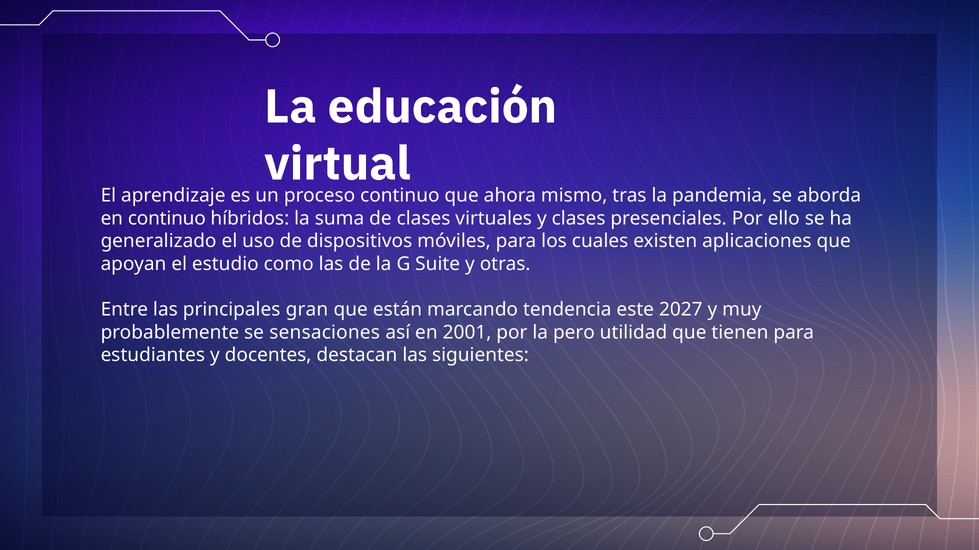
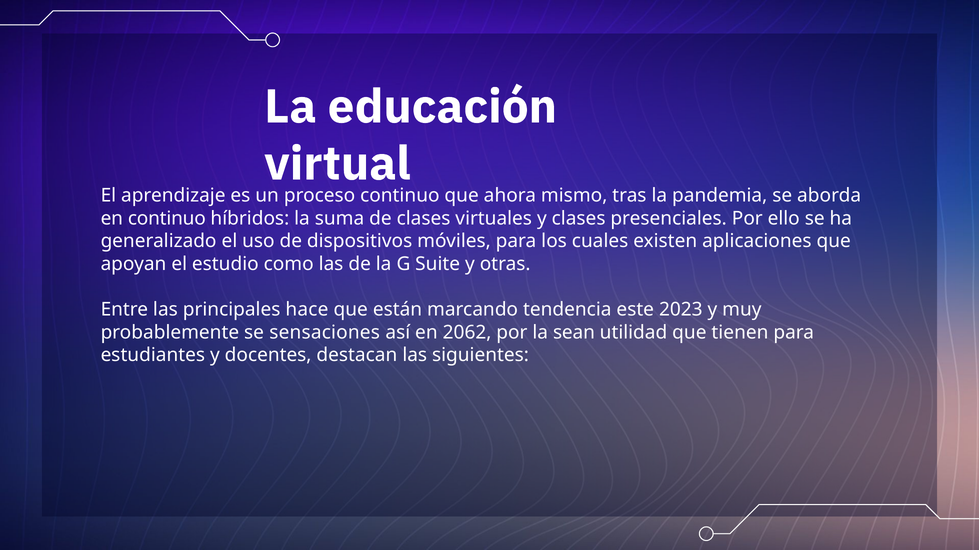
gran: gran -> hace
2027: 2027 -> 2023
2001: 2001 -> 2062
pero: pero -> sean
